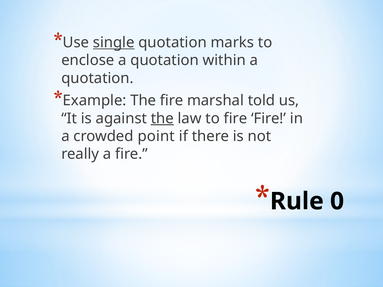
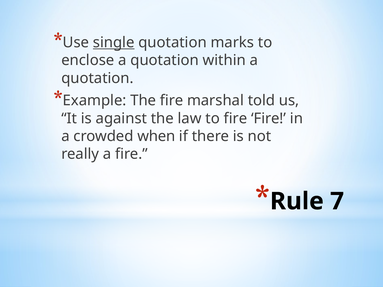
the at (162, 118) underline: present -> none
point: point -> when
0: 0 -> 7
